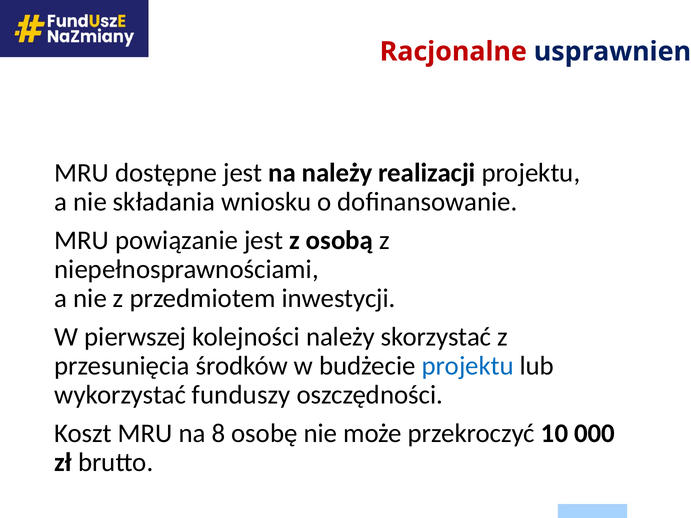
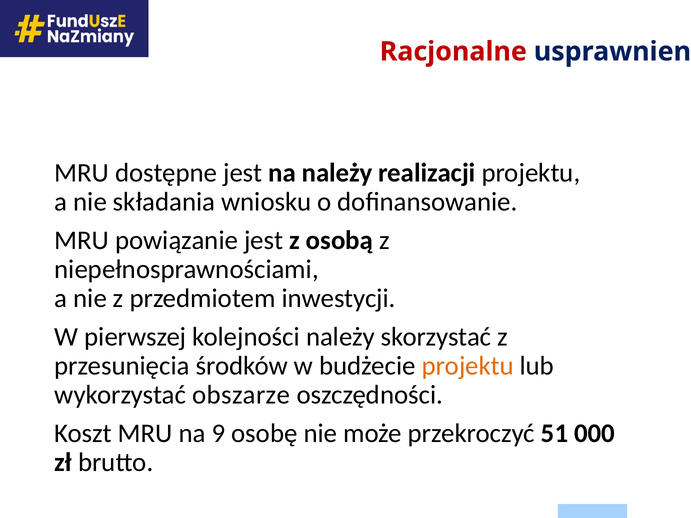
projektu at (468, 366) colour: blue -> orange
funduszy: funduszy -> obszarze
8: 8 -> 9
10: 10 -> 51
